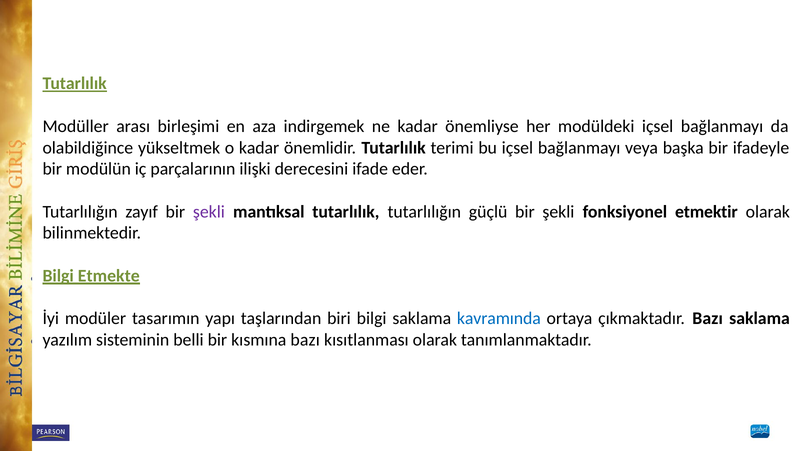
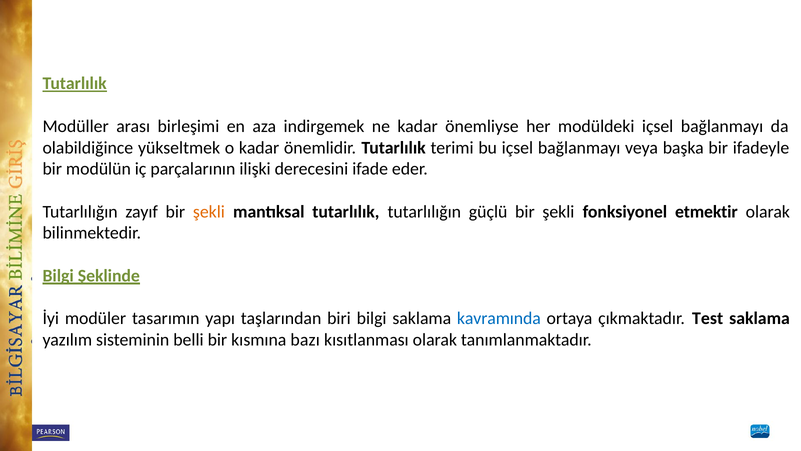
şekli at (209, 212) colour: purple -> orange
Etmekte: Etmekte -> Şeklinde
çıkmaktadır Bazı: Bazı -> Test
